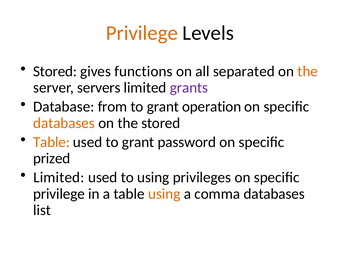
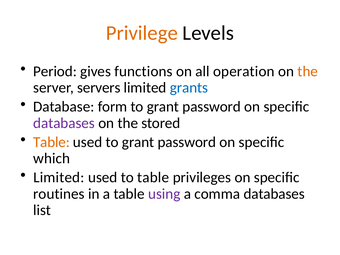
Stored at (55, 71): Stored -> Period
separated: separated -> operation
grants colour: purple -> blue
from: from -> form
operation at (212, 107): operation -> password
databases at (64, 123) colour: orange -> purple
prized: prized -> which
to using: using -> table
privilege at (59, 194): privilege -> routines
using at (164, 194) colour: orange -> purple
